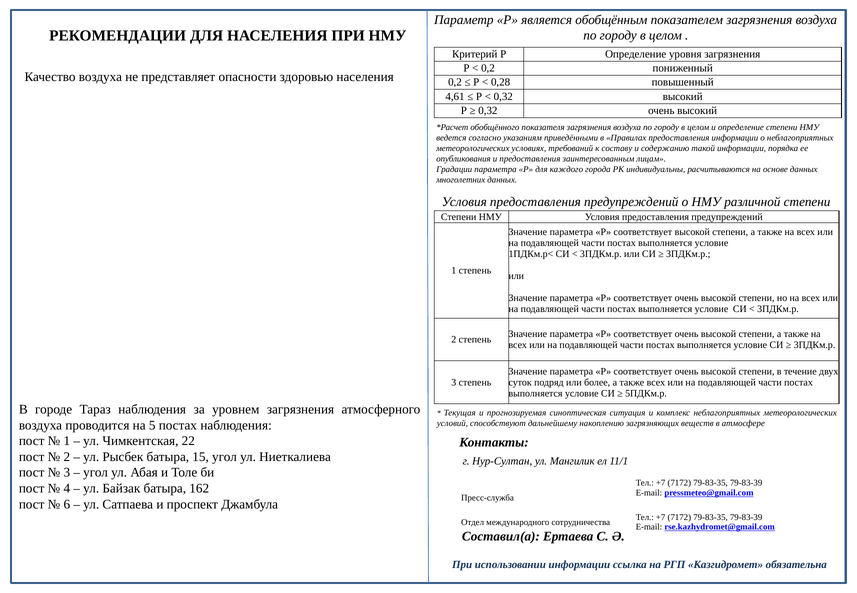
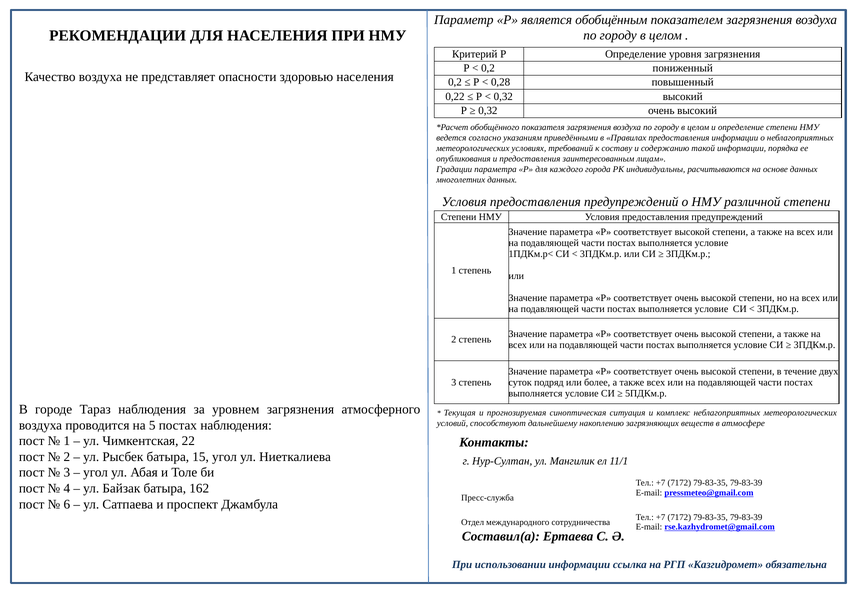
4,61: 4,61 -> 0,22
